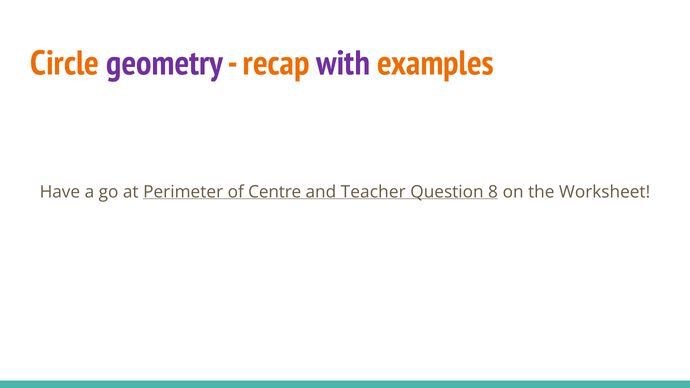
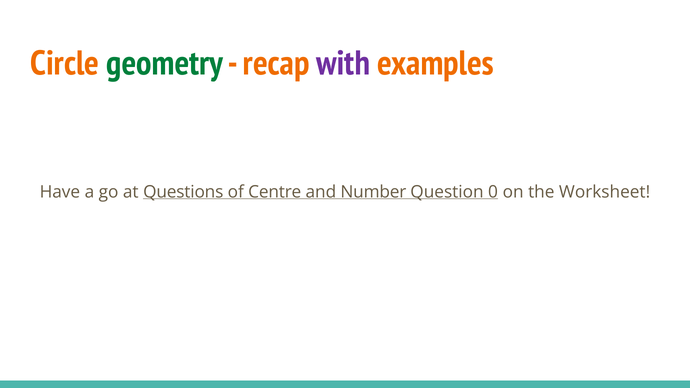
geometry colour: purple -> green
Perimeter: Perimeter -> Questions
Teacher: Teacher -> Number
8: 8 -> 0
